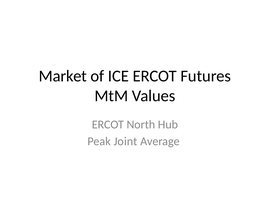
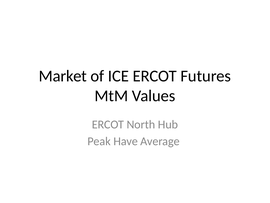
Joint: Joint -> Have
